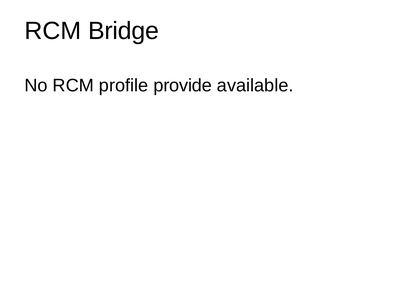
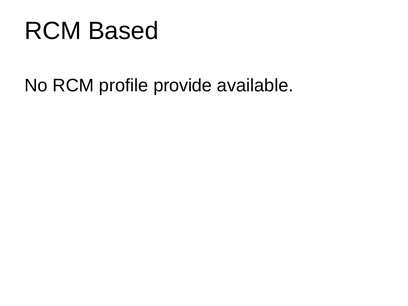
Bridge: Bridge -> Based
